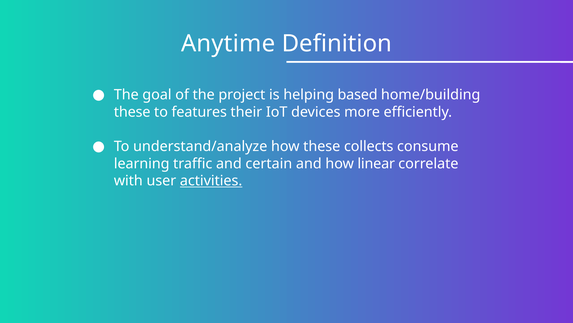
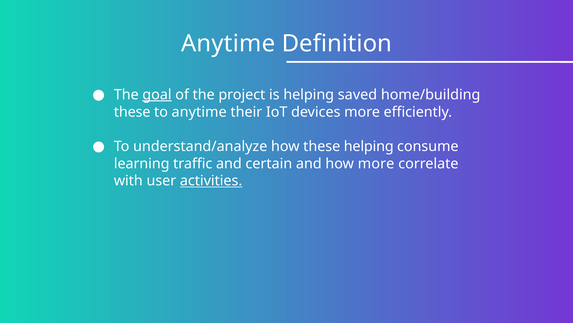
goal underline: none -> present
based: based -> saved
to features: features -> anytime
these collects: collects -> helping
how linear: linear -> more
